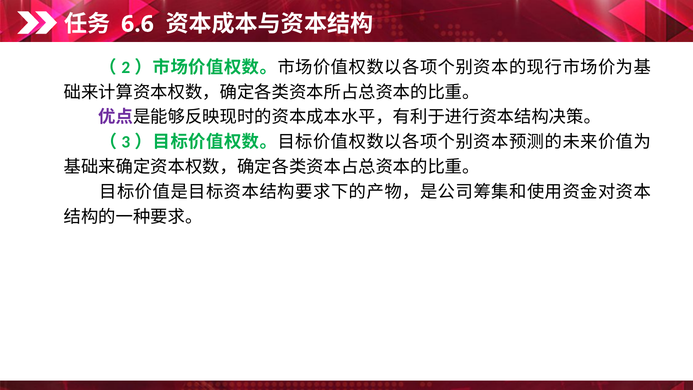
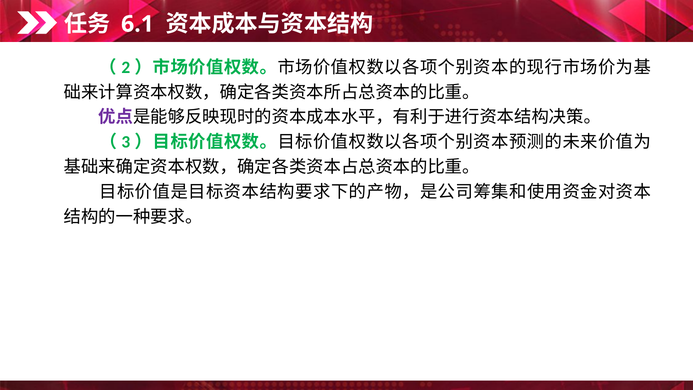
6.6: 6.6 -> 6.1
